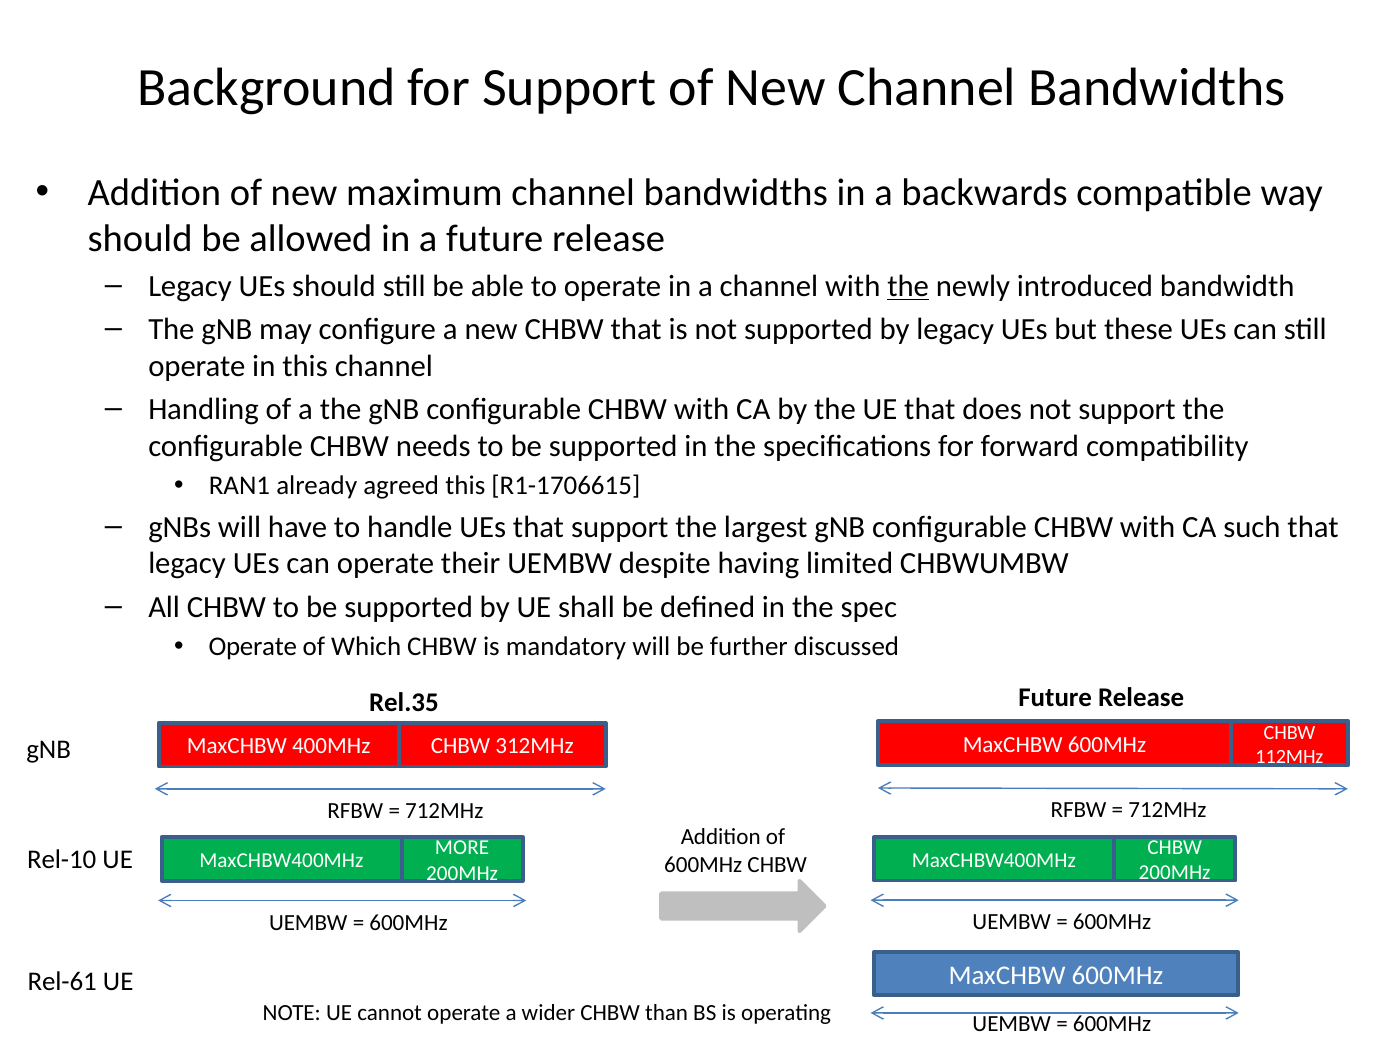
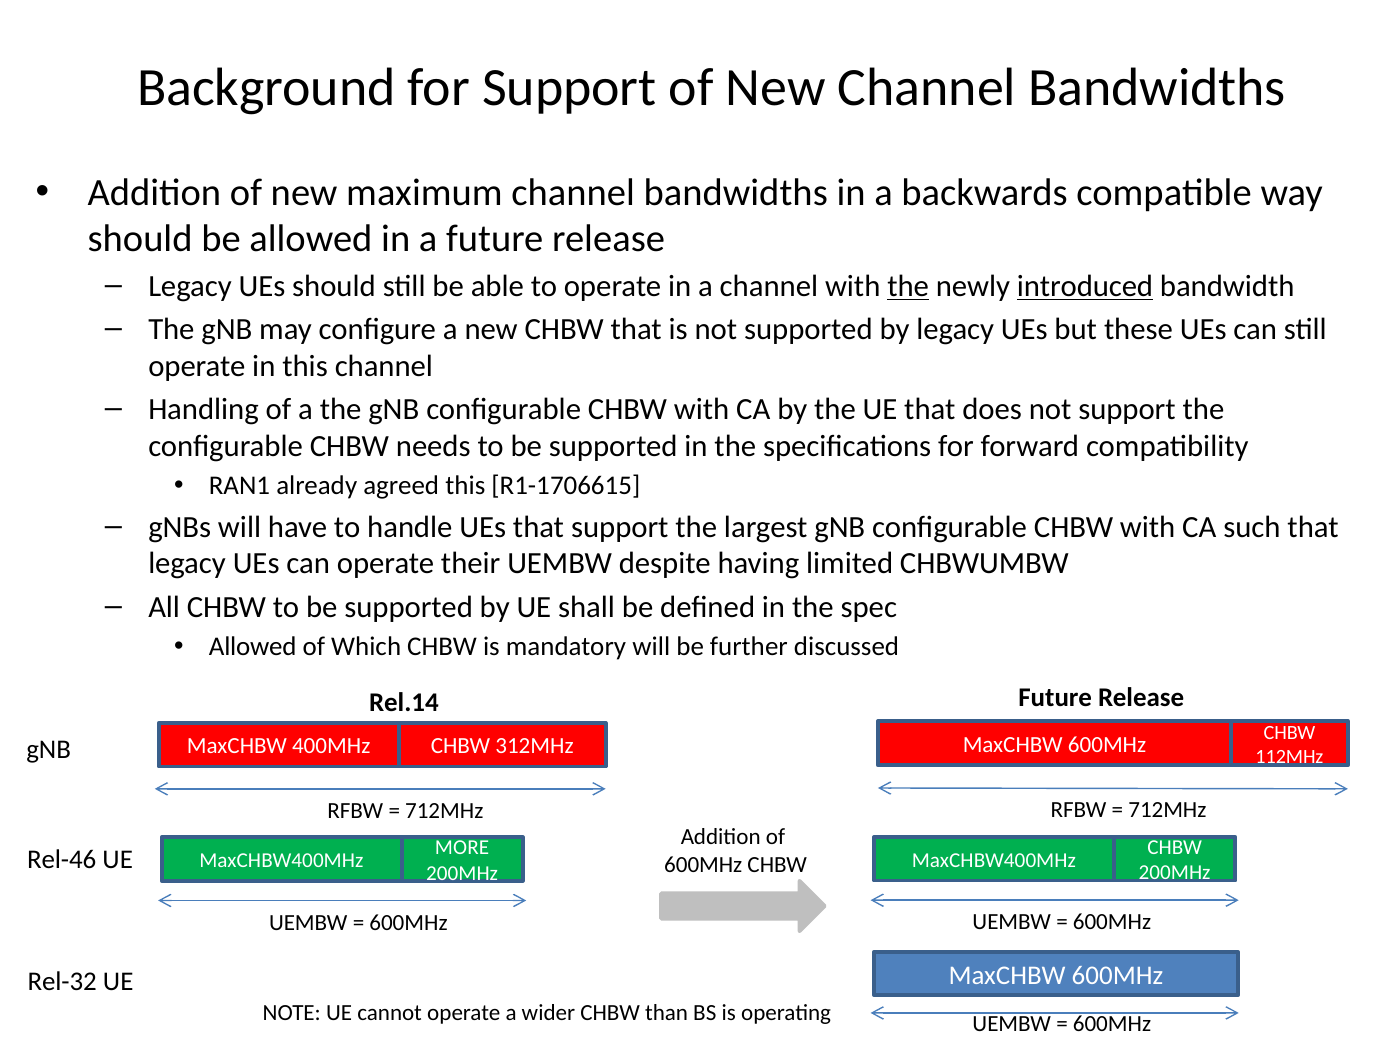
introduced underline: none -> present
Operate at (253, 647): Operate -> Allowed
Rel.35: Rel.35 -> Rel.14
Rel-10: Rel-10 -> Rel-46
Rel-61: Rel-61 -> Rel-32
